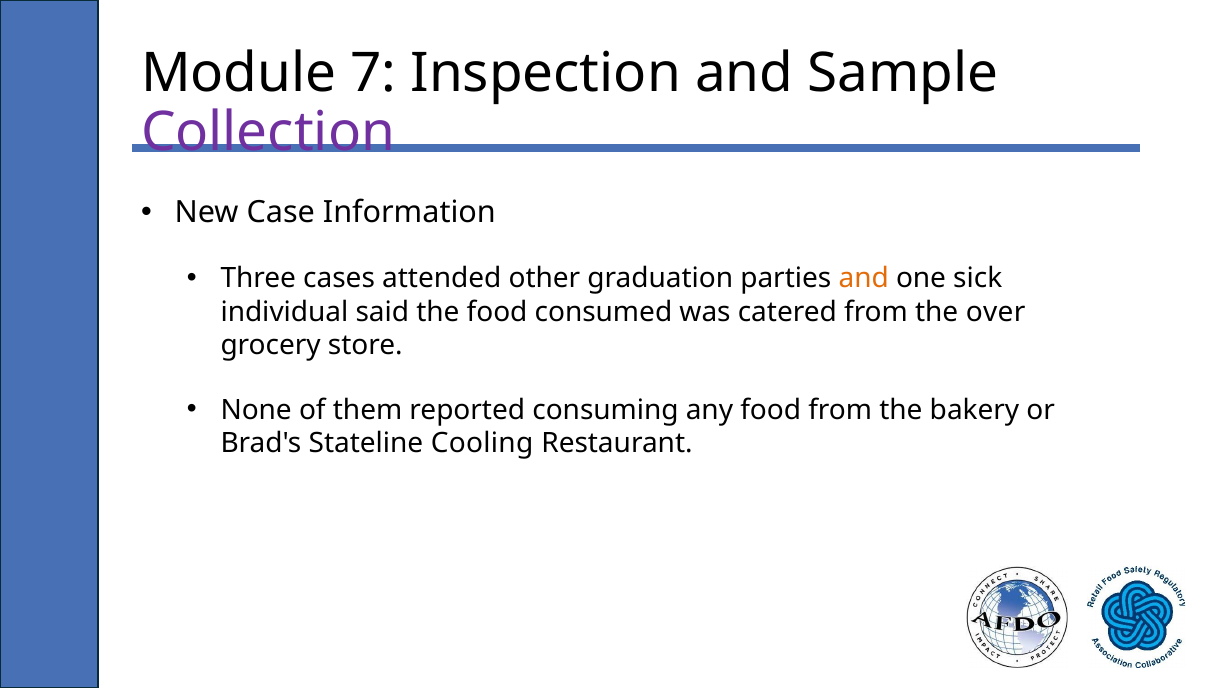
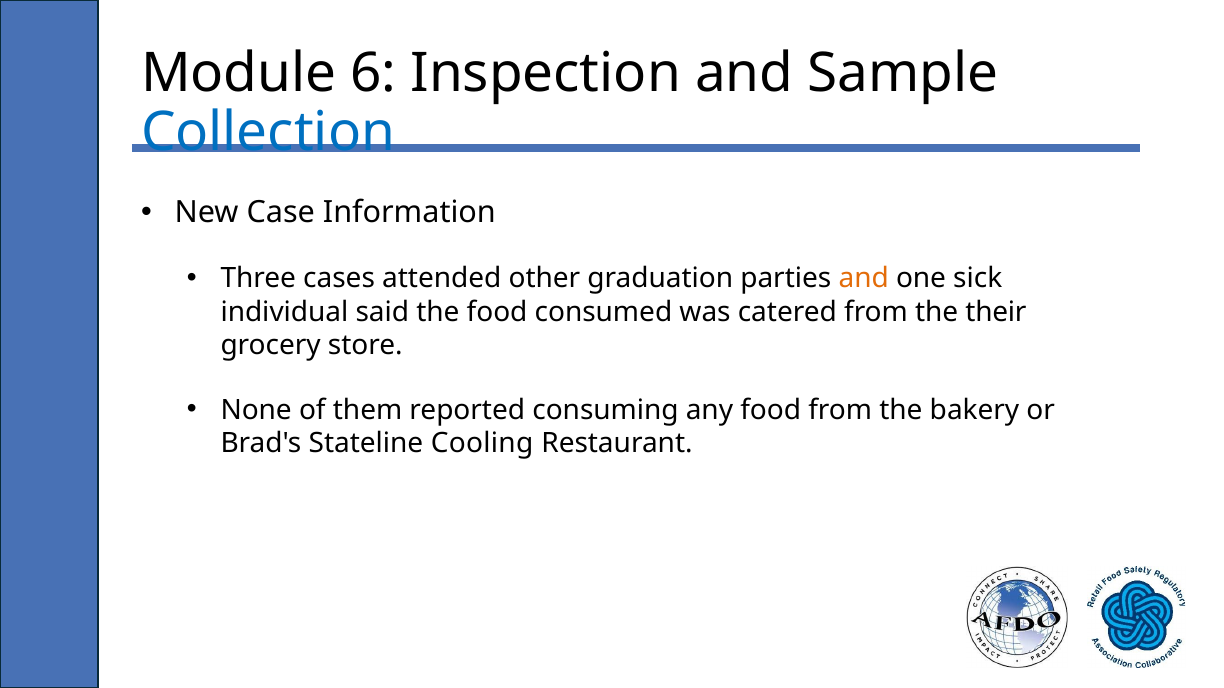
7: 7 -> 6
Collection colour: purple -> blue
over: over -> their
